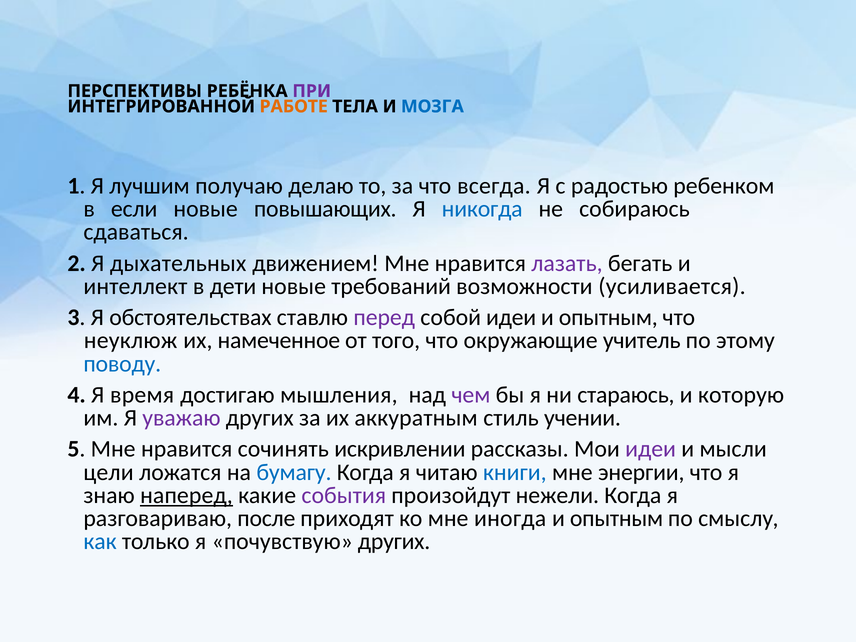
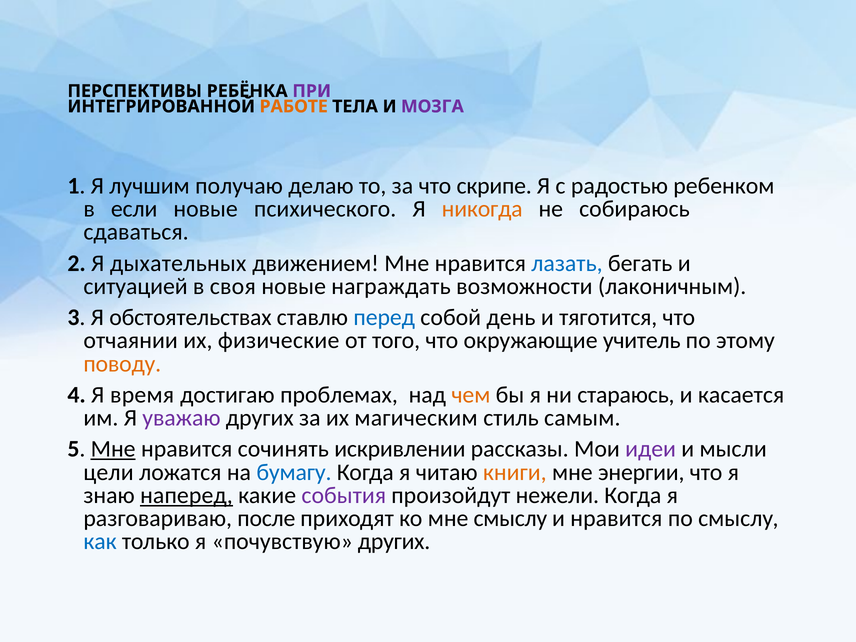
МОЗГА colour: blue -> purple
всегда: всегда -> скрипе
повышающих: повышающих -> психического
никогда colour: blue -> orange
лазать colour: purple -> blue
интеллект: интеллект -> ситуацией
дети: дети -> своя
требований: требований -> награждать
усиливается: усиливается -> лаконичным
перед colour: purple -> blue
собой идеи: идеи -> день
опытным at (608, 317): опытным -> тяготится
неуклюж: неуклюж -> отчаянии
намеченное: намеченное -> физические
поводу colour: blue -> orange
мышления: мышления -> проблемах
чем colour: purple -> orange
которую: которую -> касается
аккуратным: аккуратным -> магическим
учении: учении -> самым
Мне at (113, 449) underline: none -> present
книги colour: blue -> orange
мне иногда: иногда -> смыслу
опытным at (617, 518): опытным -> нравится
